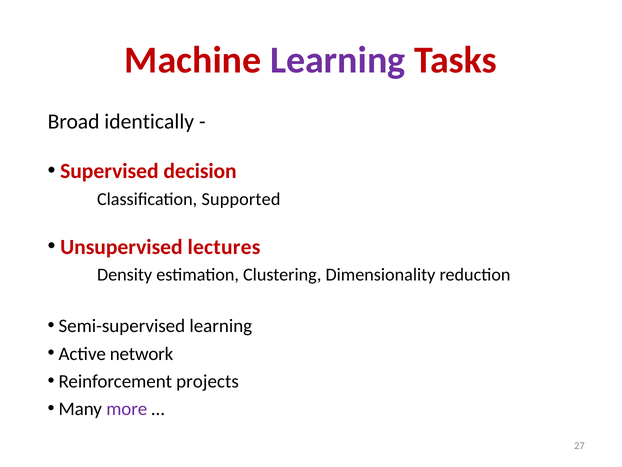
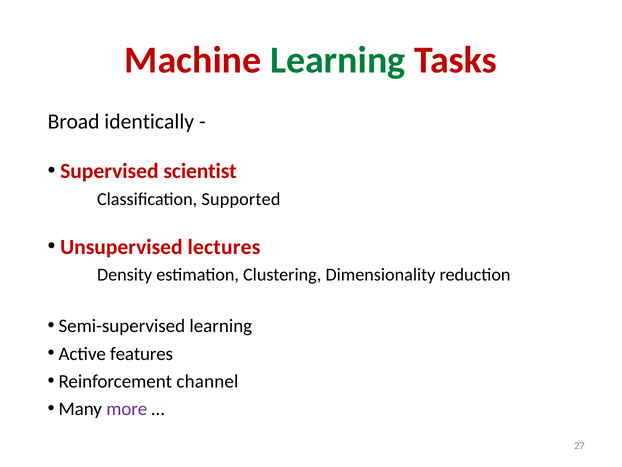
Learning at (338, 60) colour: purple -> green
decision: decision -> scientist
network: network -> features
projects: projects -> channel
